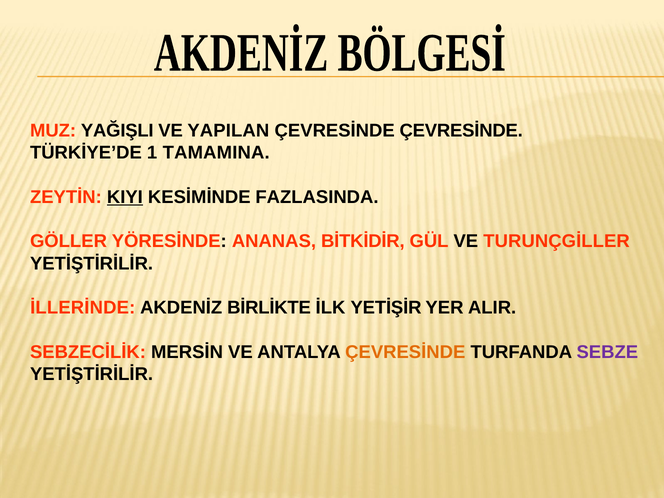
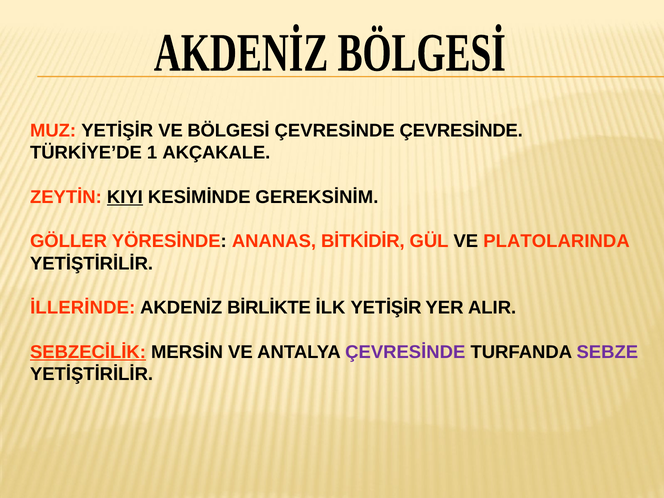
MUZ YAĞIŞLI: YAĞIŞLI -> YETİŞİR
YAPILAN: YAPILAN -> BÖLGESİ
TAMAMINA: TAMAMINA -> AKÇAKALE
FAZLASINDA: FAZLASINDA -> GEREKSİNİM
TURUNÇGİLLER: TURUNÇGİLLER -> PLATOLARINDA
SEBZECİLİK underline: none -> present
ÇEVRESİNDE at (405, 352) colour: orange -> purple
